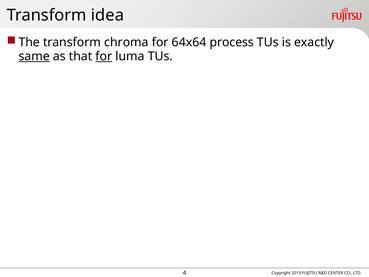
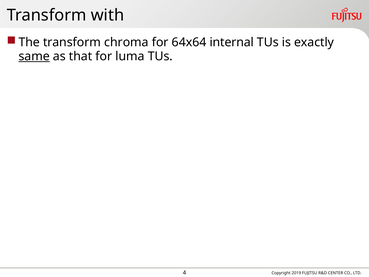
idea: idea -> with
process: process -> internal
for at (104, 56) underline: present -> none
